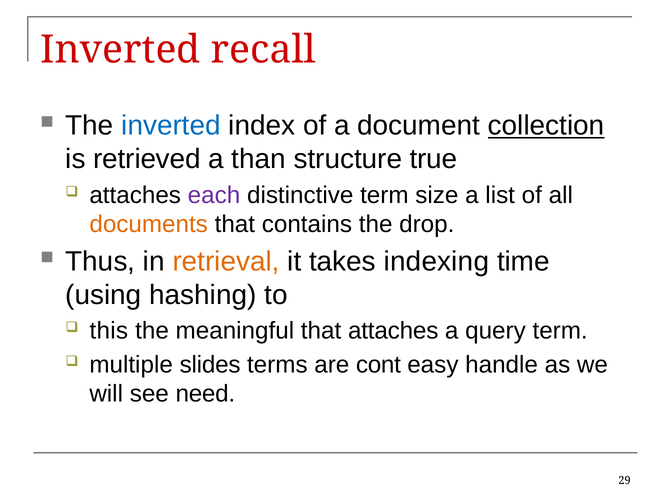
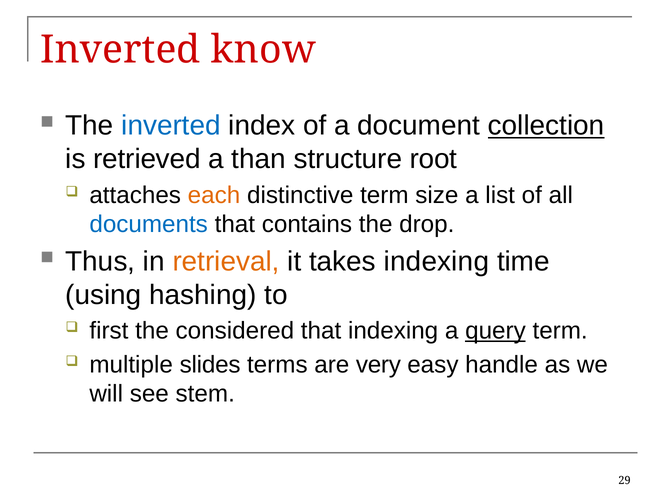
recall: recall -> know
true: true -> root
each colour: purple -> orange
documents colour: orange -> blue
this: this -> first
meaningful: meaningful -> considered
that attaches: attaches -> indexing
query underline: none -> present
cont: cont -> very
need: need -> stem
